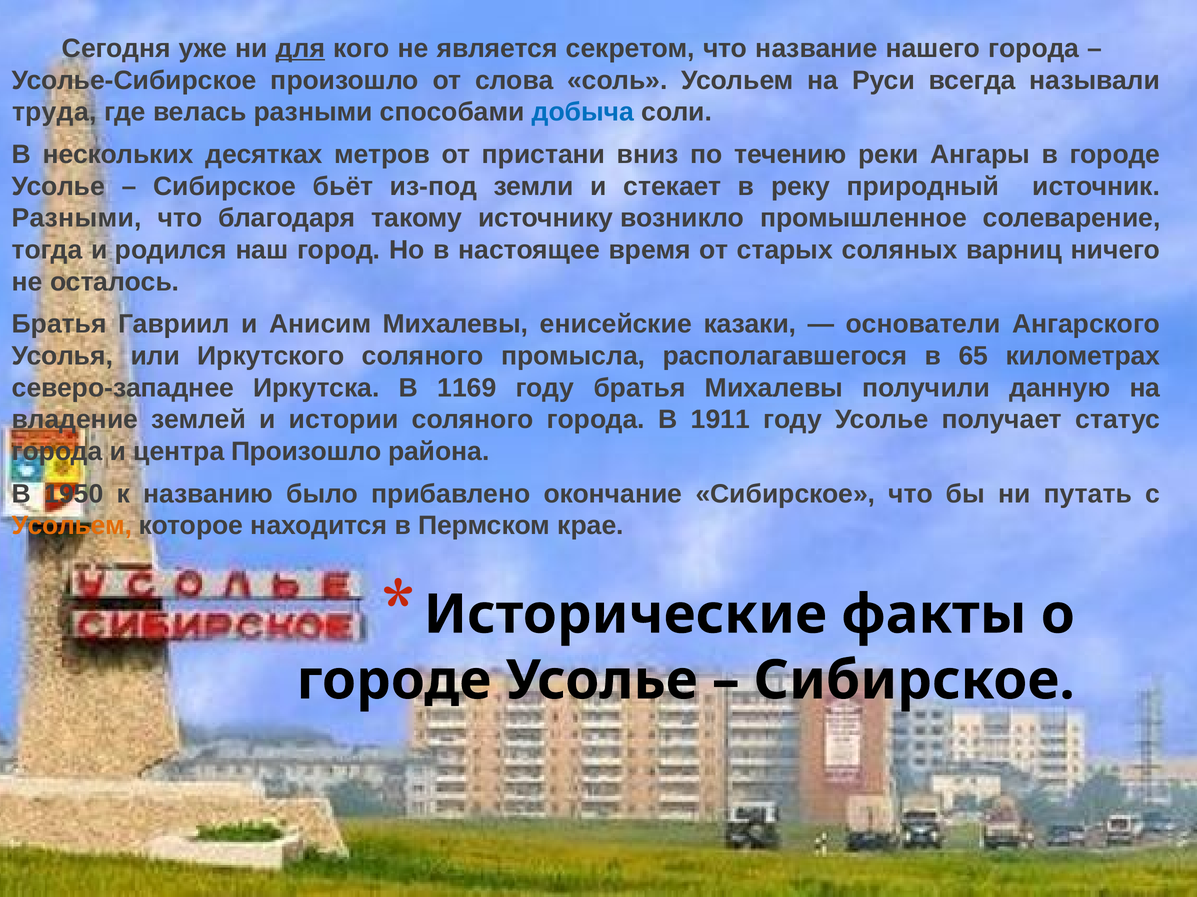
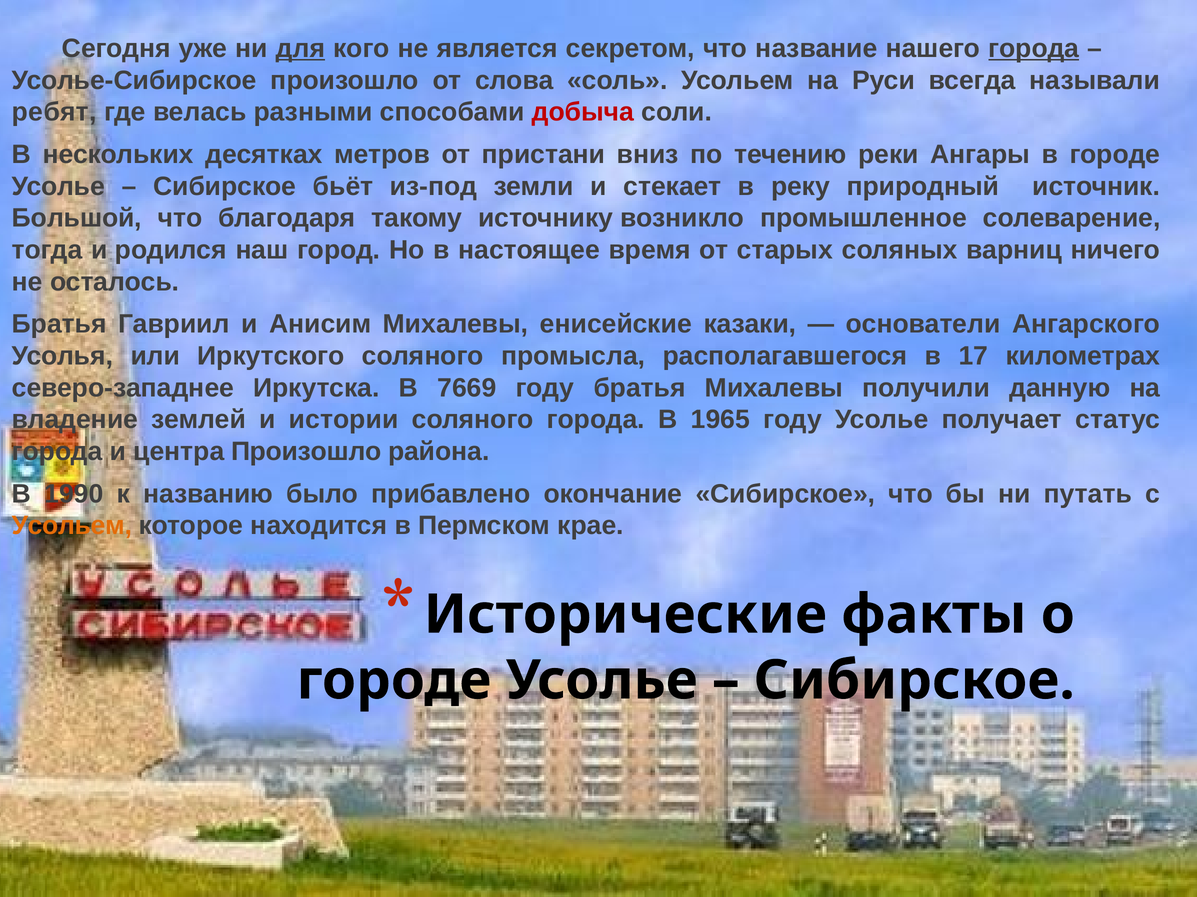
города at (1034, 48) underline: none -> present
труда: труда -> ребят
добыча colour: blue -> red
Разными at (77, 218): Разными -> Большой
65: 65 -> 17
1169: 1169 -> 7669
1911: 1911 -> 1965
1950: 1950 -> 1990
